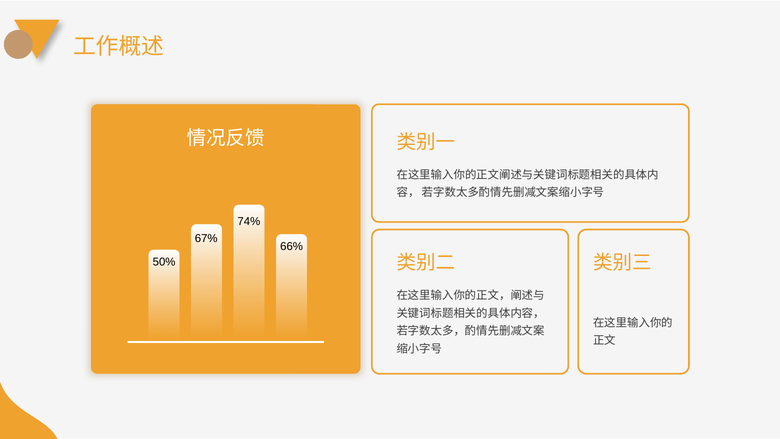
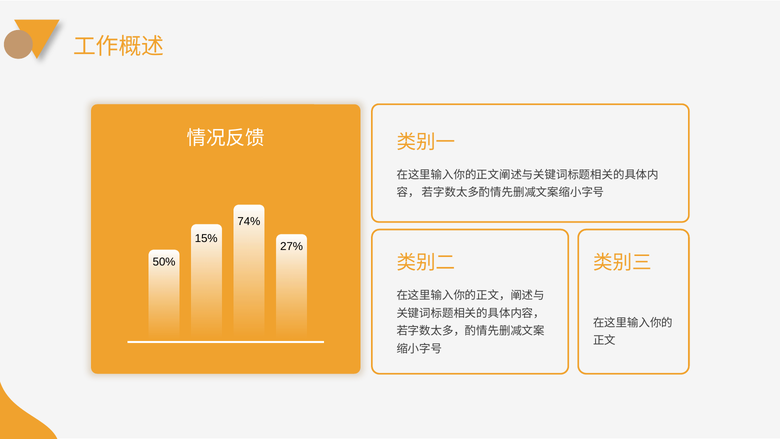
67%: 67% -> 15%
66%: 66% -> 27%
